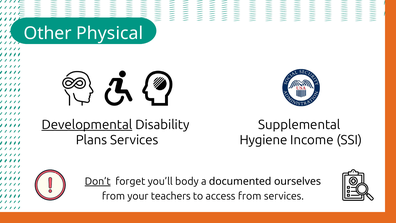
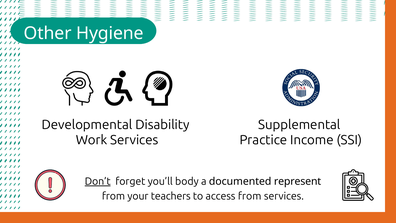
Physical: Physical -> Hygiene
Developmental underline: present -> none
Plans: Plans -> Work
Hygiene: Hygiene -> Practice
ourselves: ourselves -> represent
